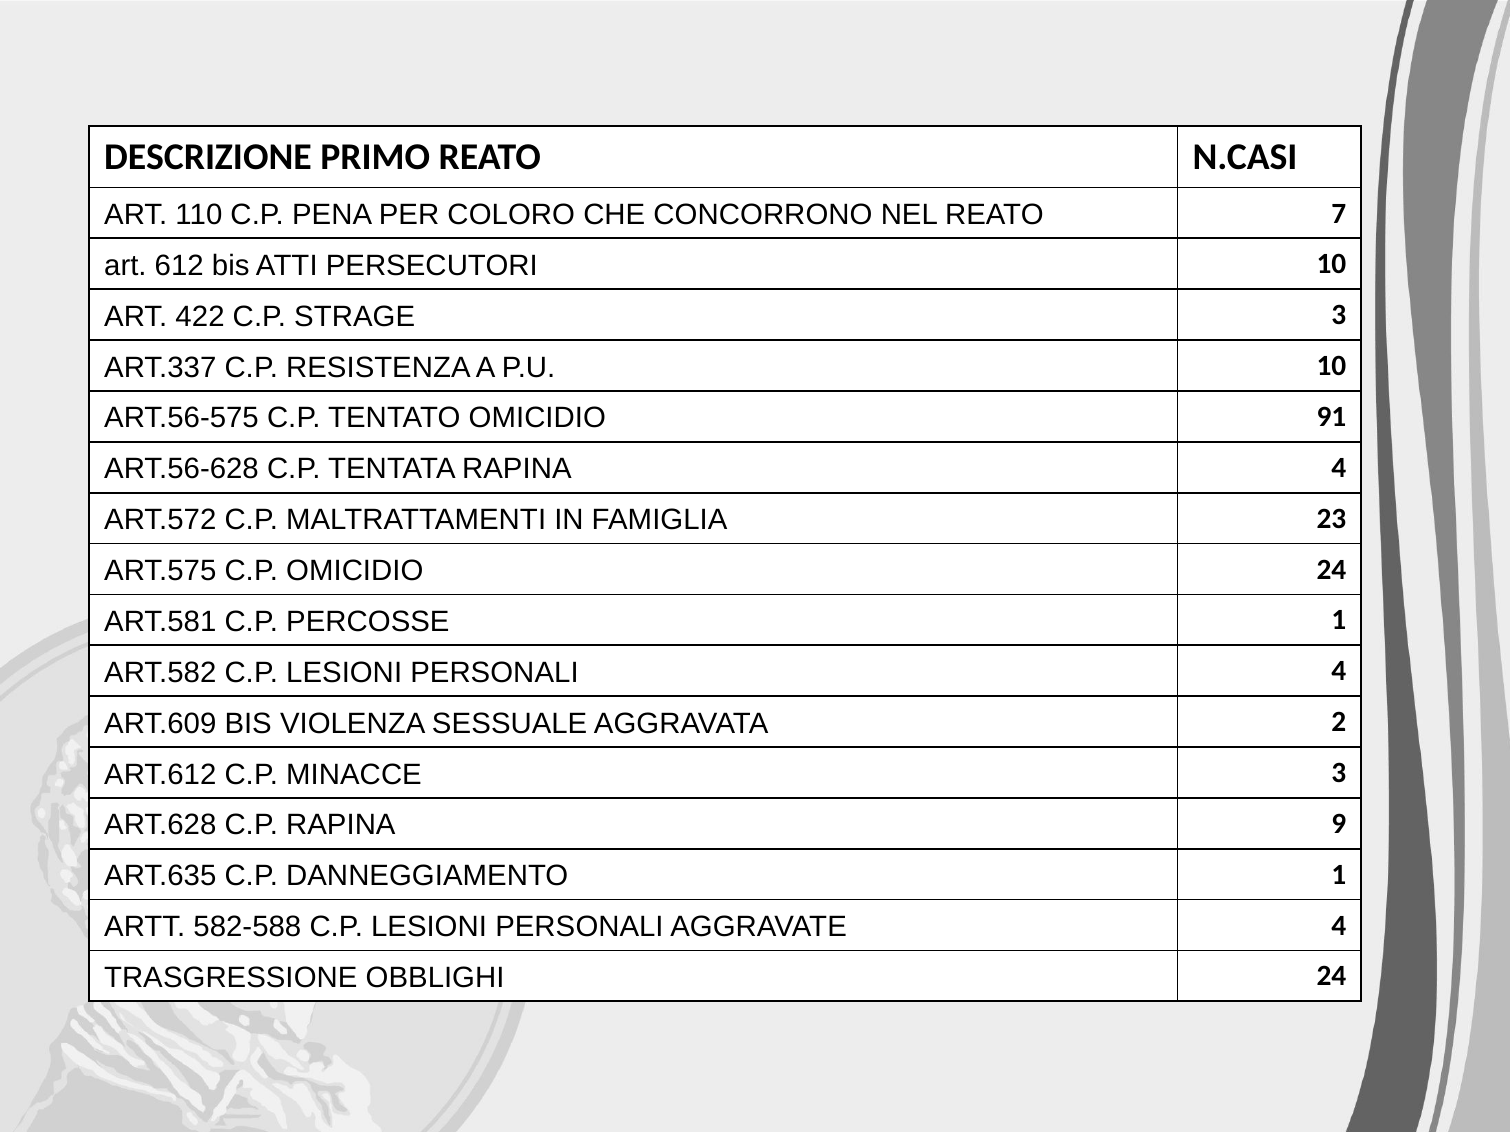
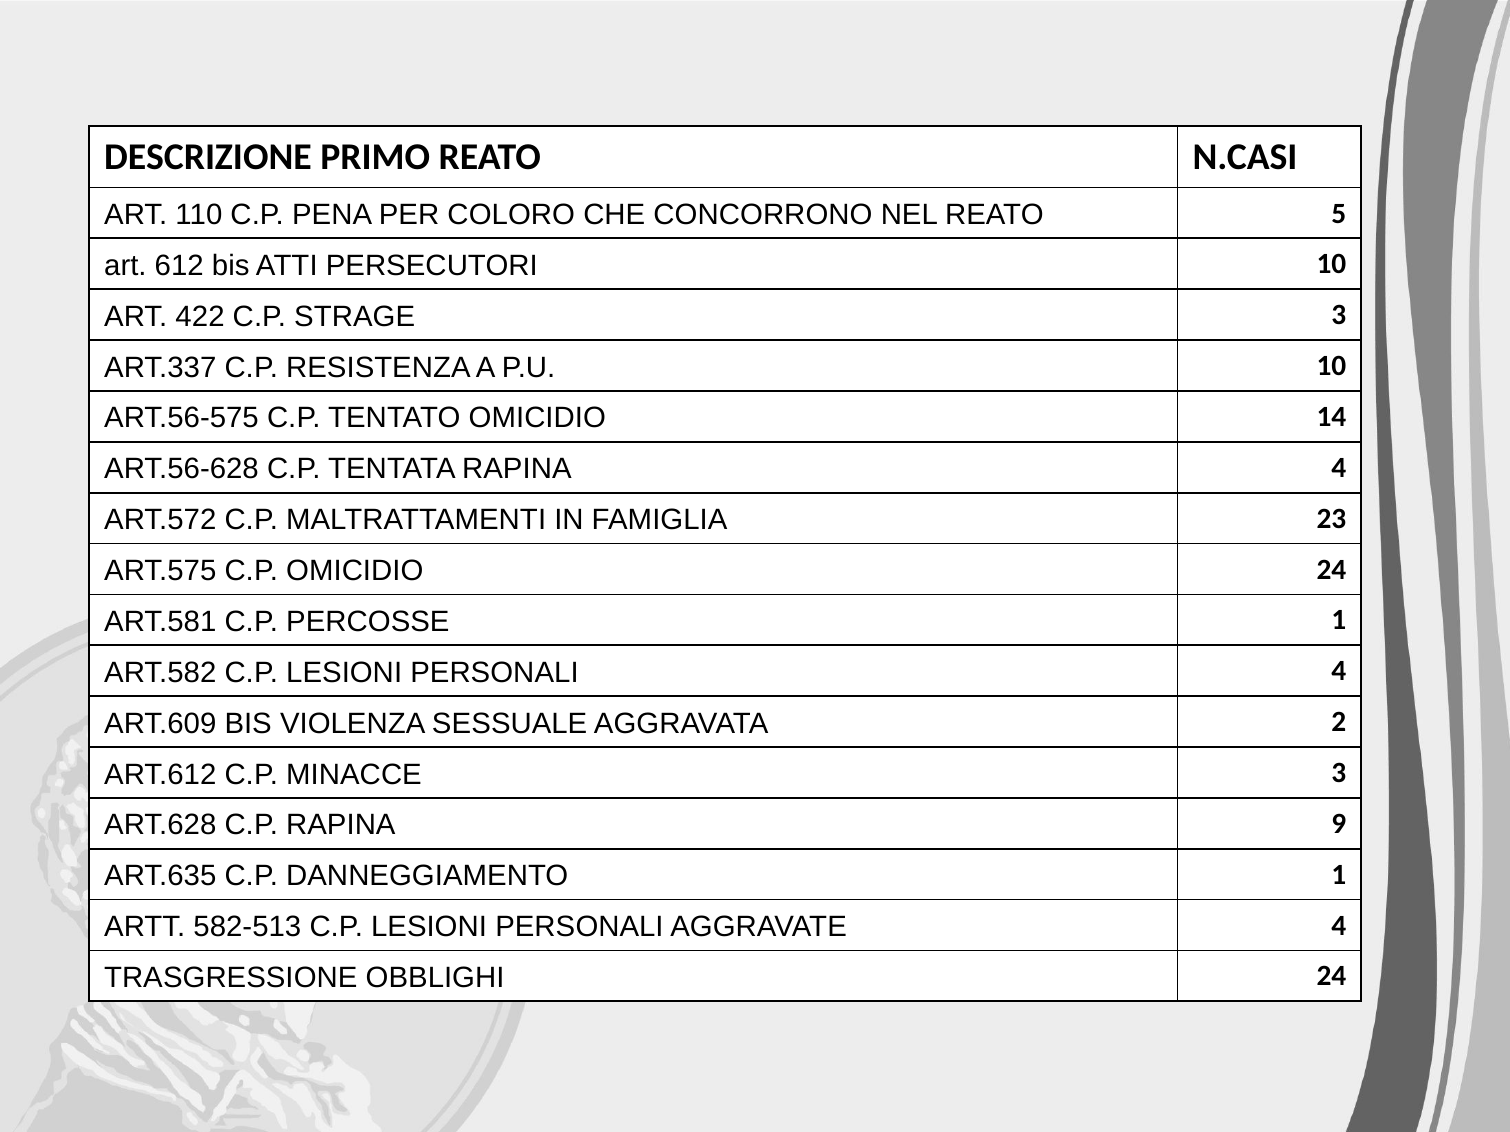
7: 7 -> 5
91: 91 -> 14
582-588: 582-588 -> 582-513
